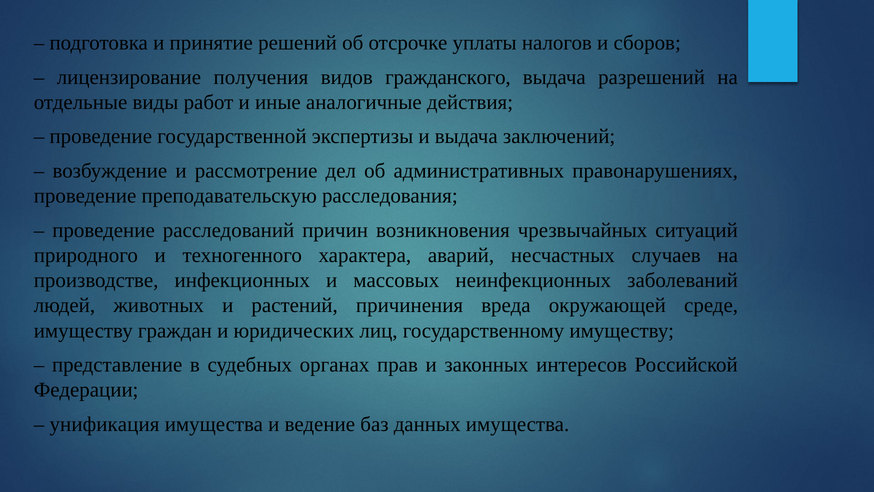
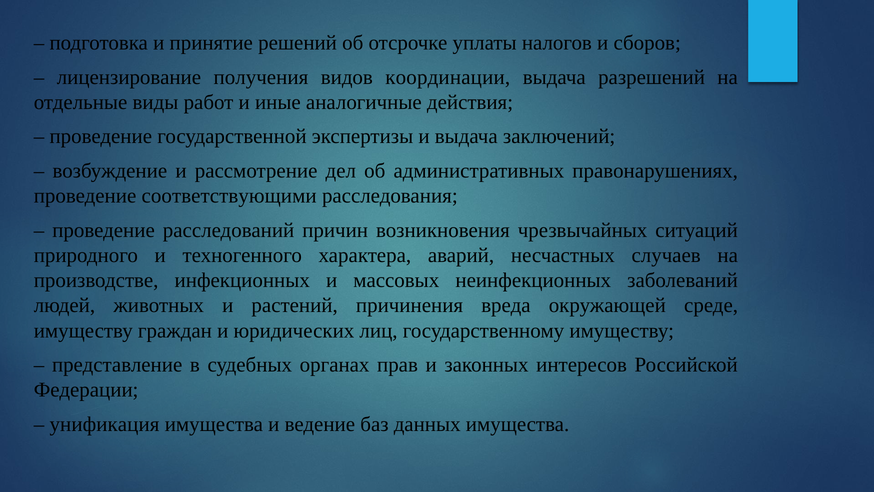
гражданского: гражданского -> координации
преподавательскую: преподавательскую -> соответствующими
